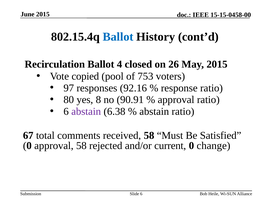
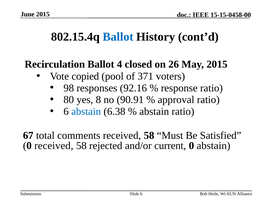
753: 753 -> 371
97: 97 -> 98
abstain at (86, 112) colour: purple -> blue
0 approval: approval -> received
0 change: change -> abstain
